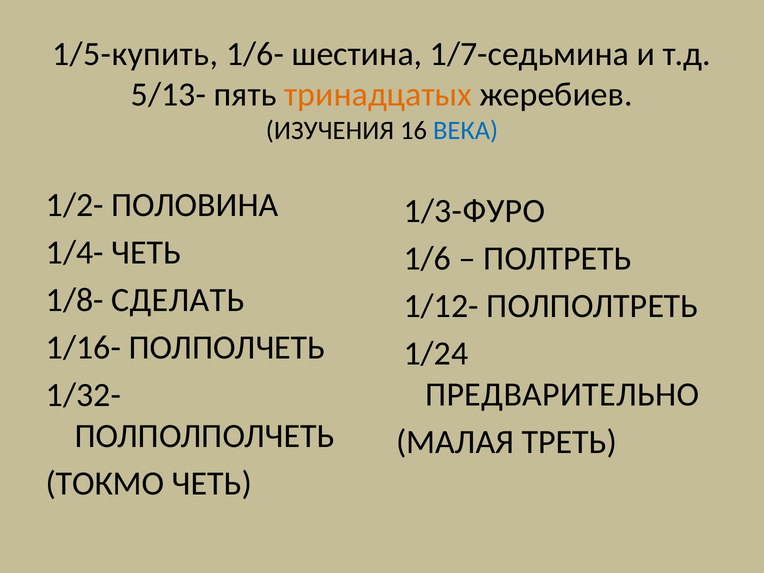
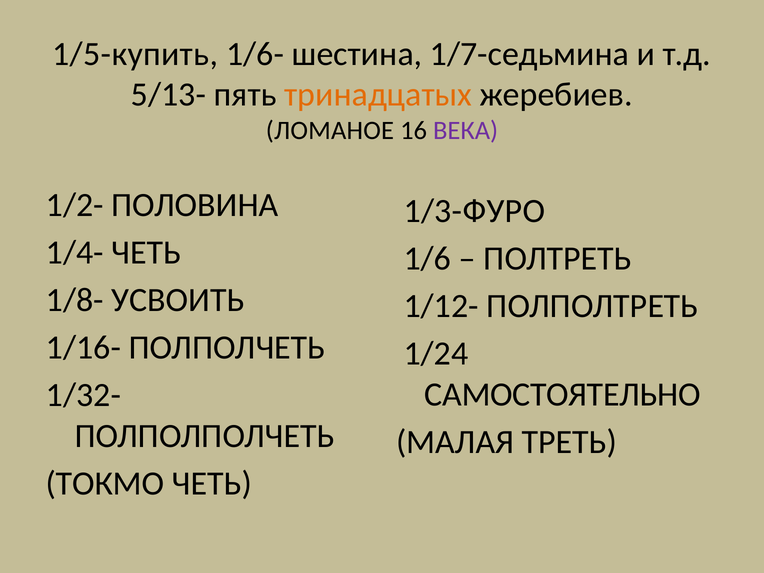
ИЗУЧЕНИЯ: ИЗУЧЕНИЯ -> ЛОМАНОЕ
ВЕКА colour: blue -> purple
СДЕЛАТЬ: СДЕЛАТЬ -> УСВОИТЬ
ПРЕДВАРИТЕЛЬНО: ПРЕДВАРИТЕЛЬНО -> САМОСТОЯТЕЛЬНО
